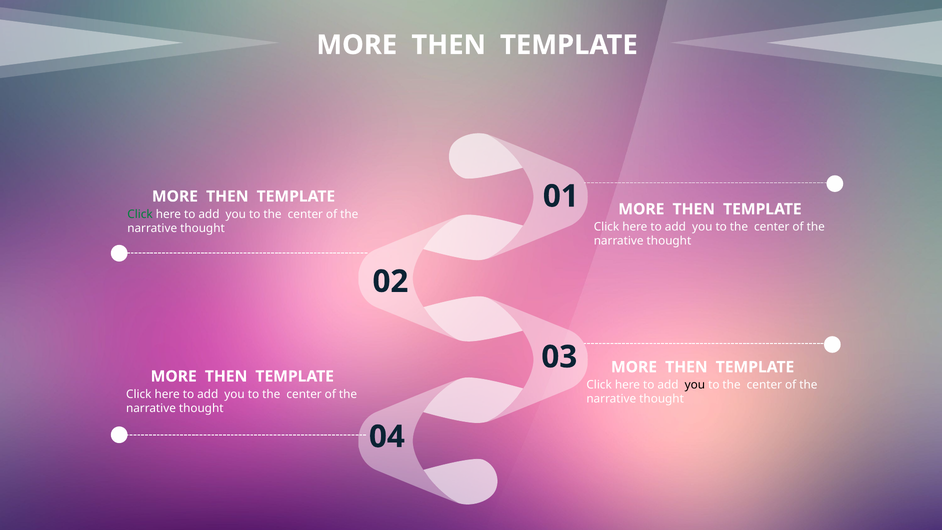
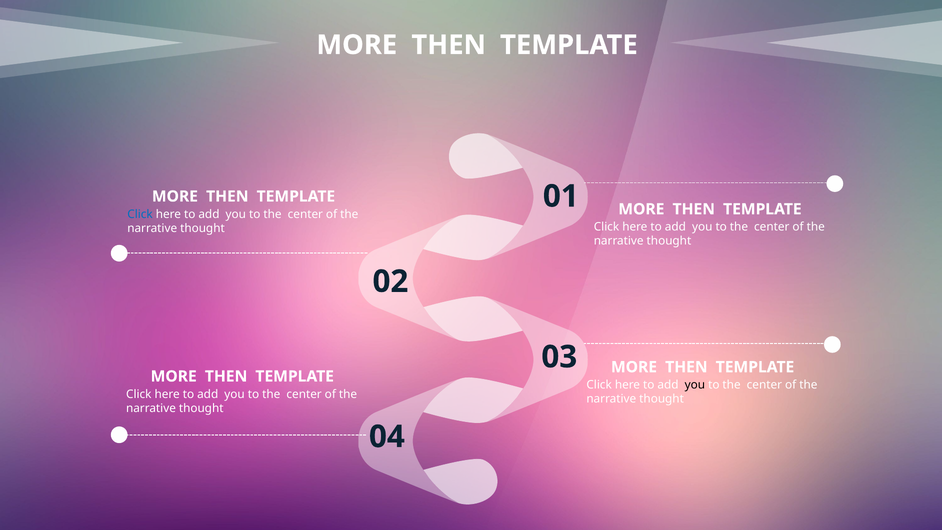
Click at (140, 214) colour: green -> blue
